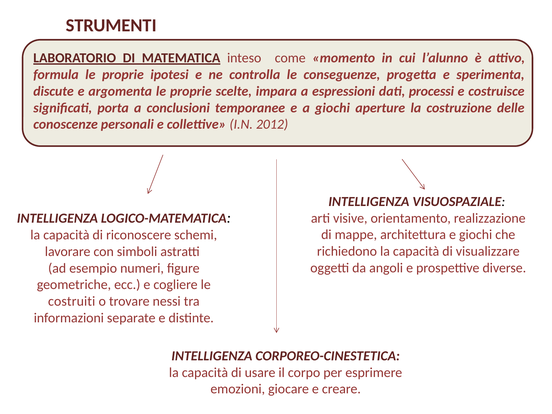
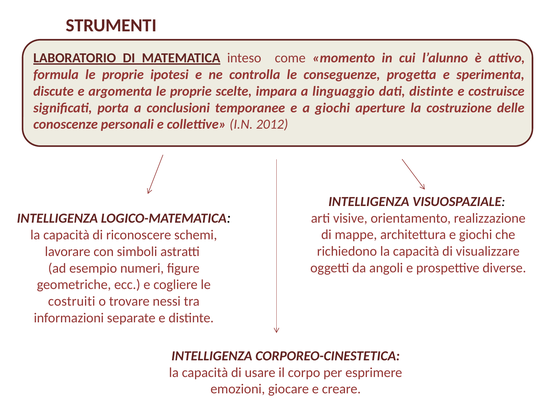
espressioni: espressioni -> linguaggio
dati processi: processi -> distinte
